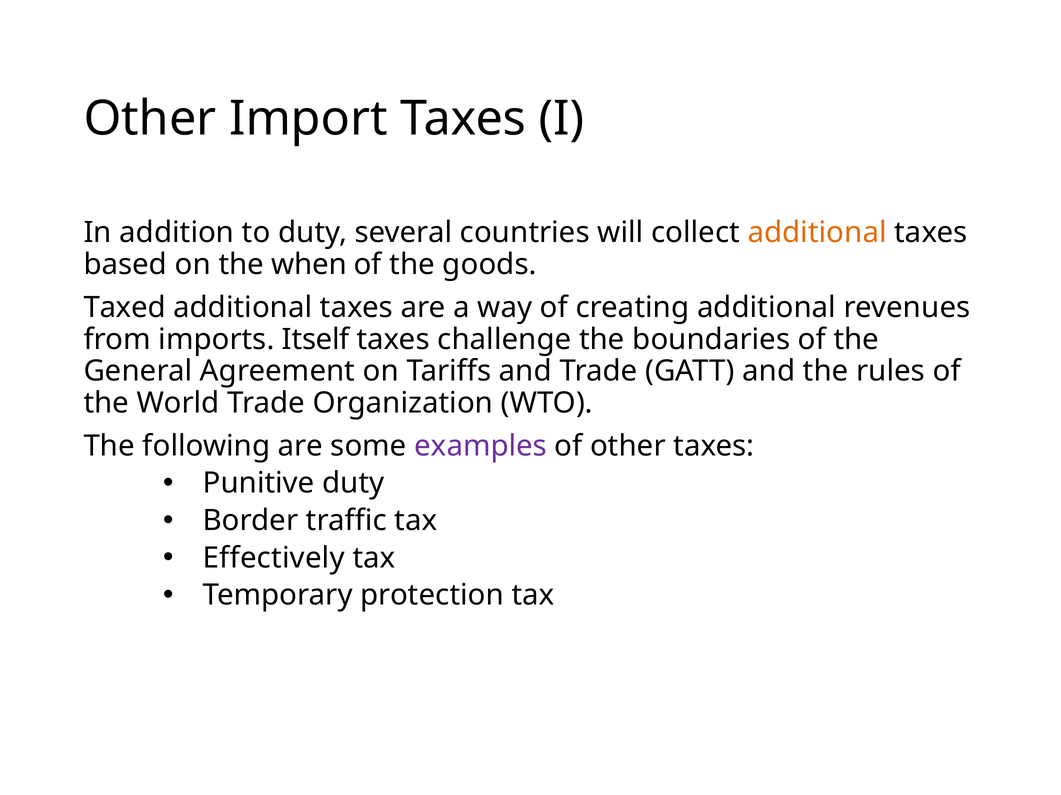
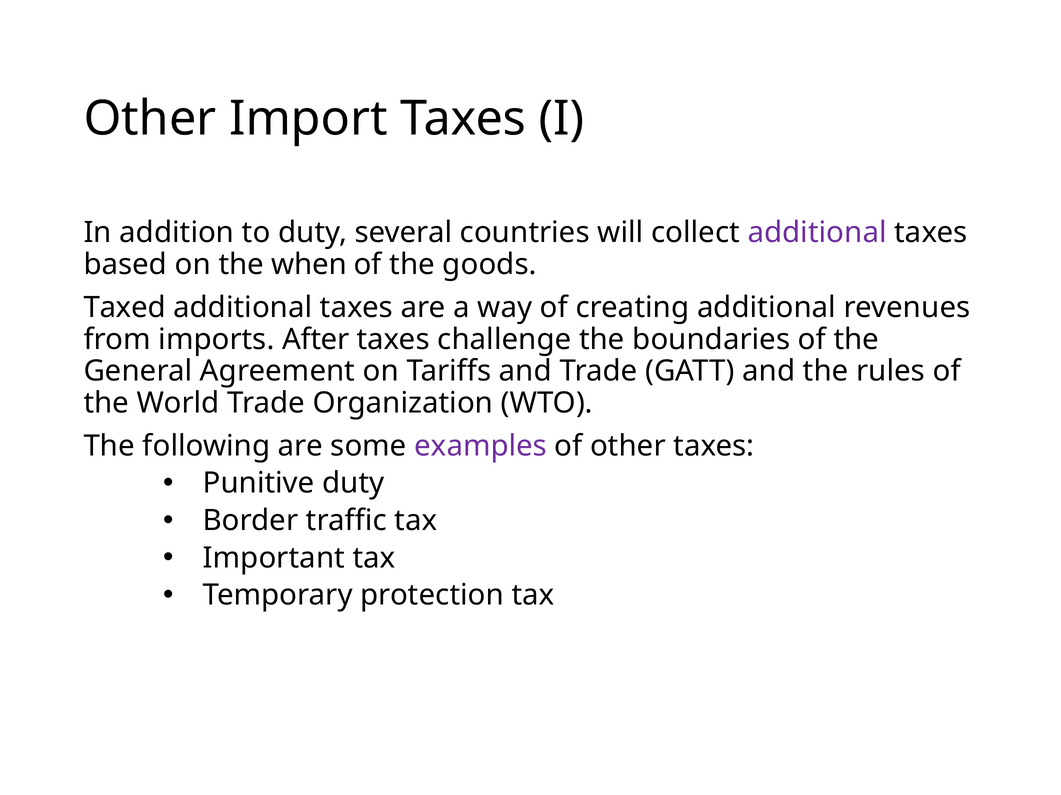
additional at (817, 233) colour: orange -> purple
Itself: Itself -> After
Effectively: Effectively -> Important
